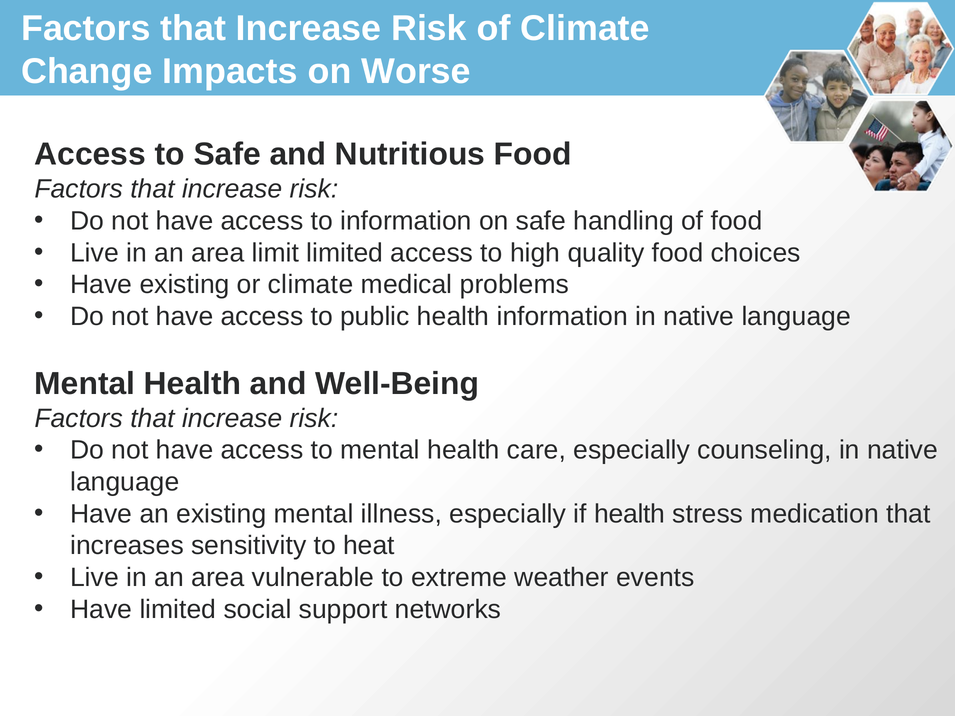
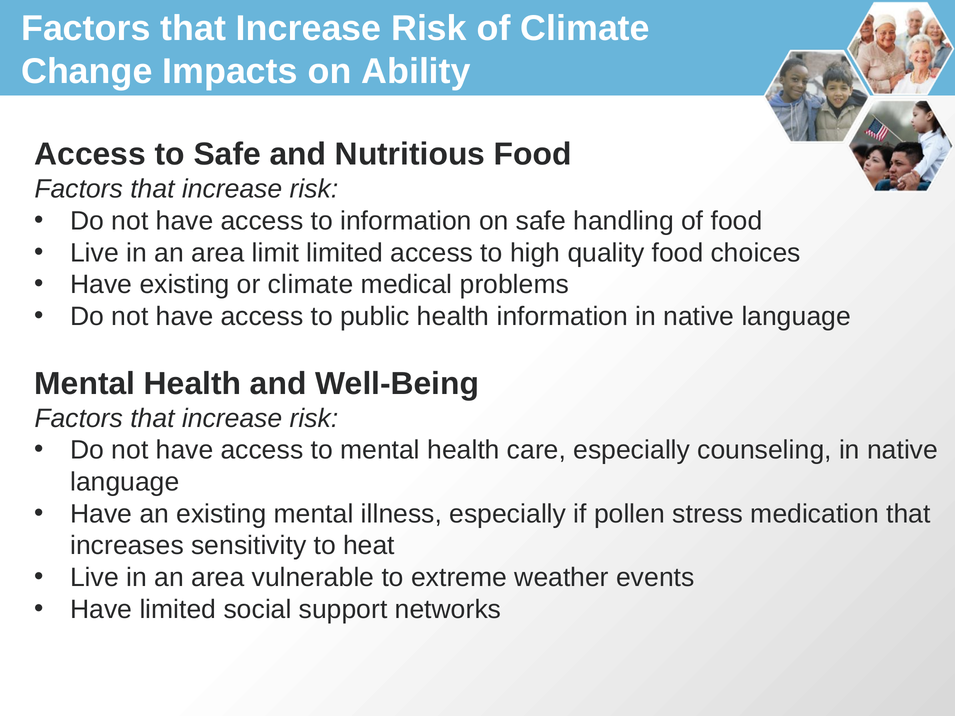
Worse: Worse -> Ability
if health: health -> pollen
